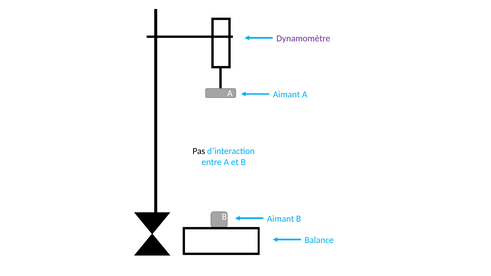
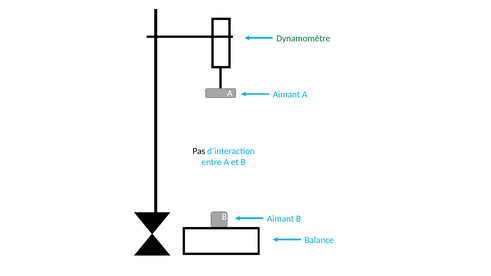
Dynamomètre colour: purple -> green
